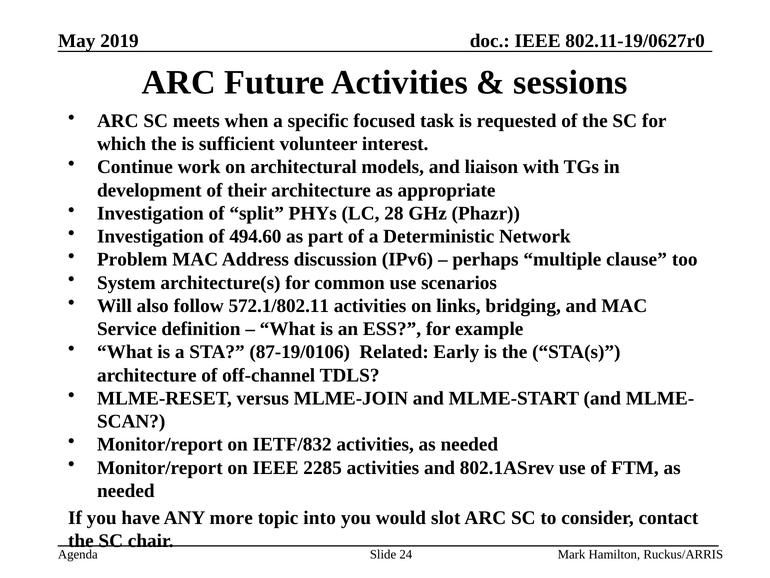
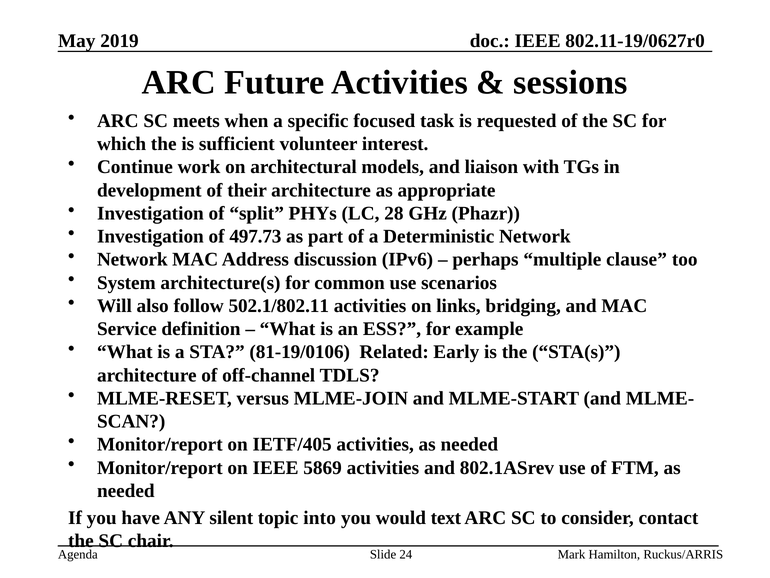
494.60: 494.60 -> 497.73
Problem at (132, 259): Problem -> Network
572.1/802.11: 572.1/802.11 -> 502.1/802.11
87-19/0106: 87-19/0106 -> 81-19/0106
IETF/832: IETF/832 -> IETF/405
2285: 2285 -> 5869
more: more -> silent
slot: slot -> text
